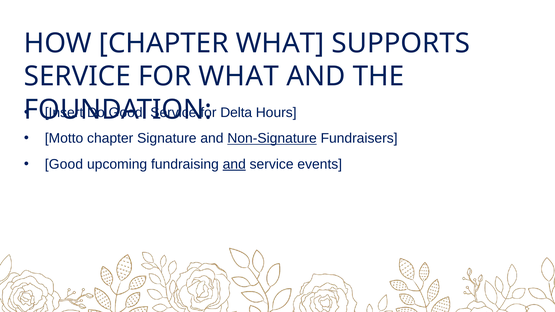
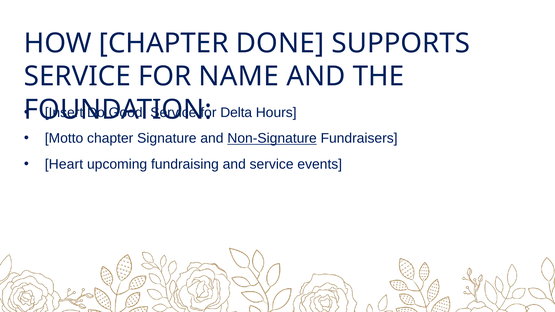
CHAPTER WHAT: WHAT -> DONE
FOR WHAT: WHAT -> NAME
Good at (64, 164): Good -> Heart
and at (234, 164) underline: present -> none
